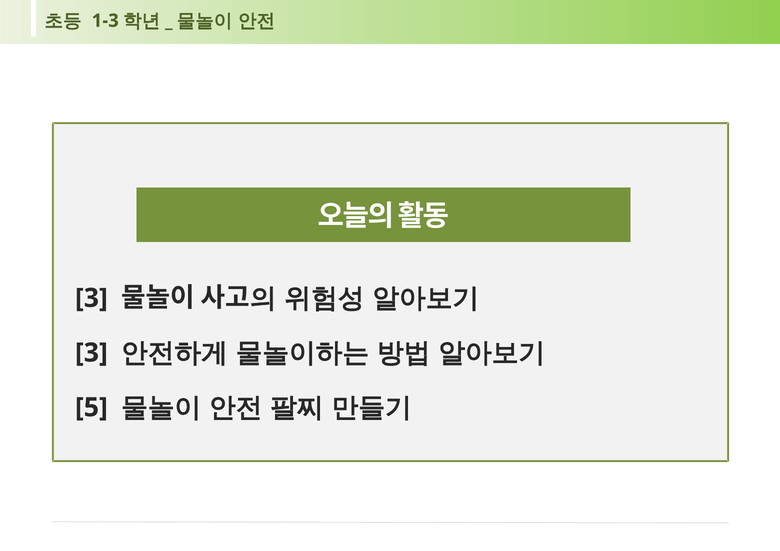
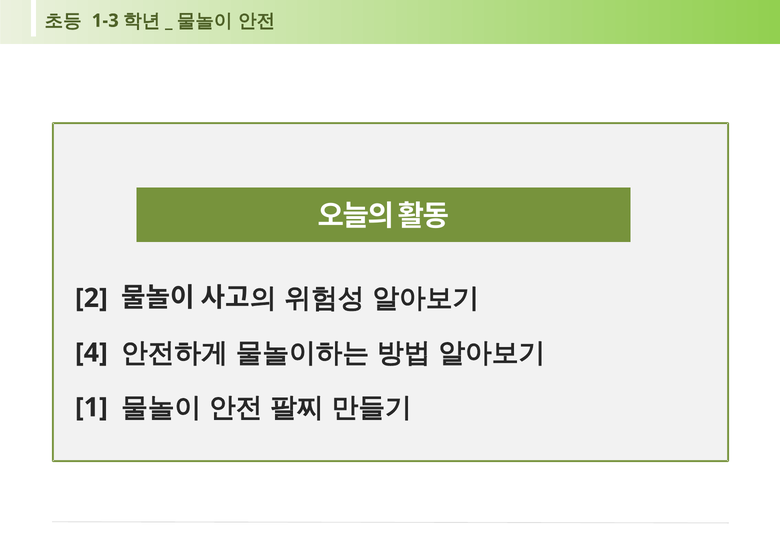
3 at (91, 298): 3 -> 2
3 at (91, 353): 3 -> 4
5: 5 -> 1
